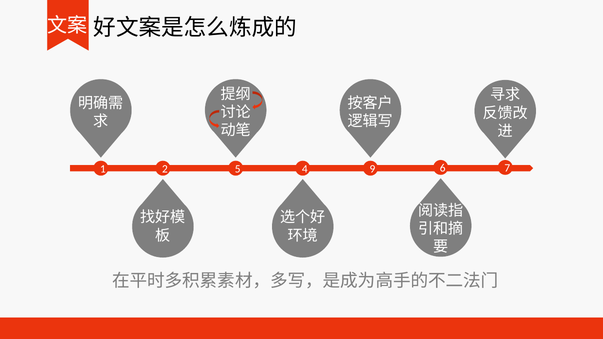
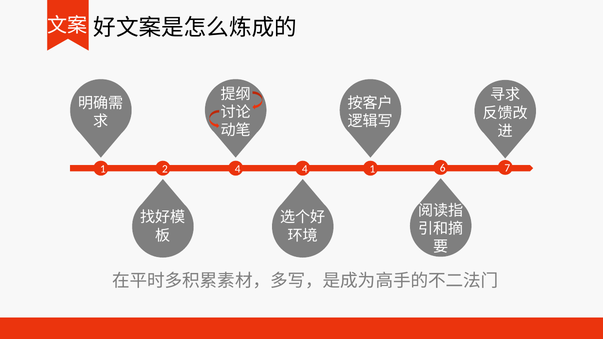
2 5: 5 -> 4
4 9: 9 -> 1
